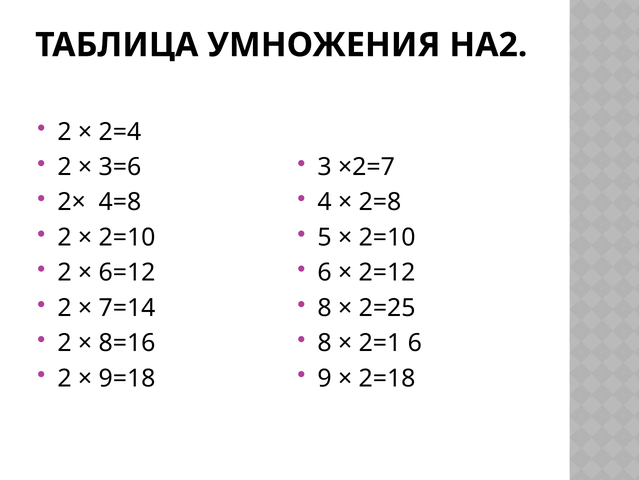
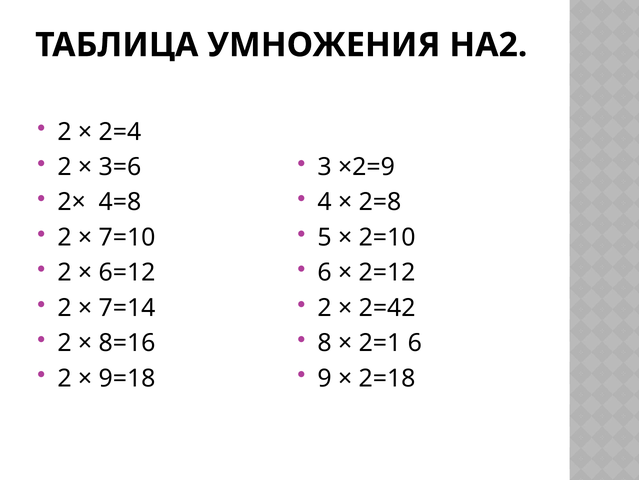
×2=7: ×2=7 -> ×2=9
2=10 at (127, 237): 2=10 -> 7=10
8 at (325, 307): 8 -> 2
2=25: 2=25 -> 2=42
